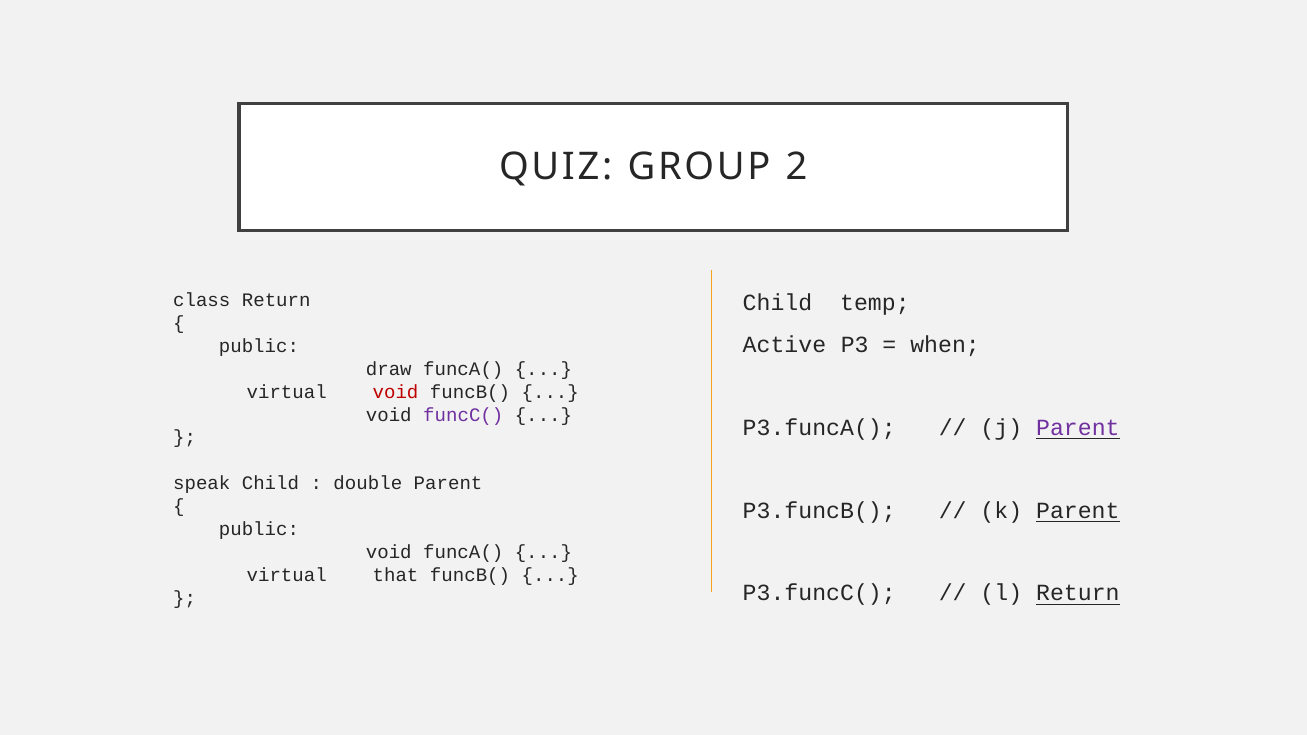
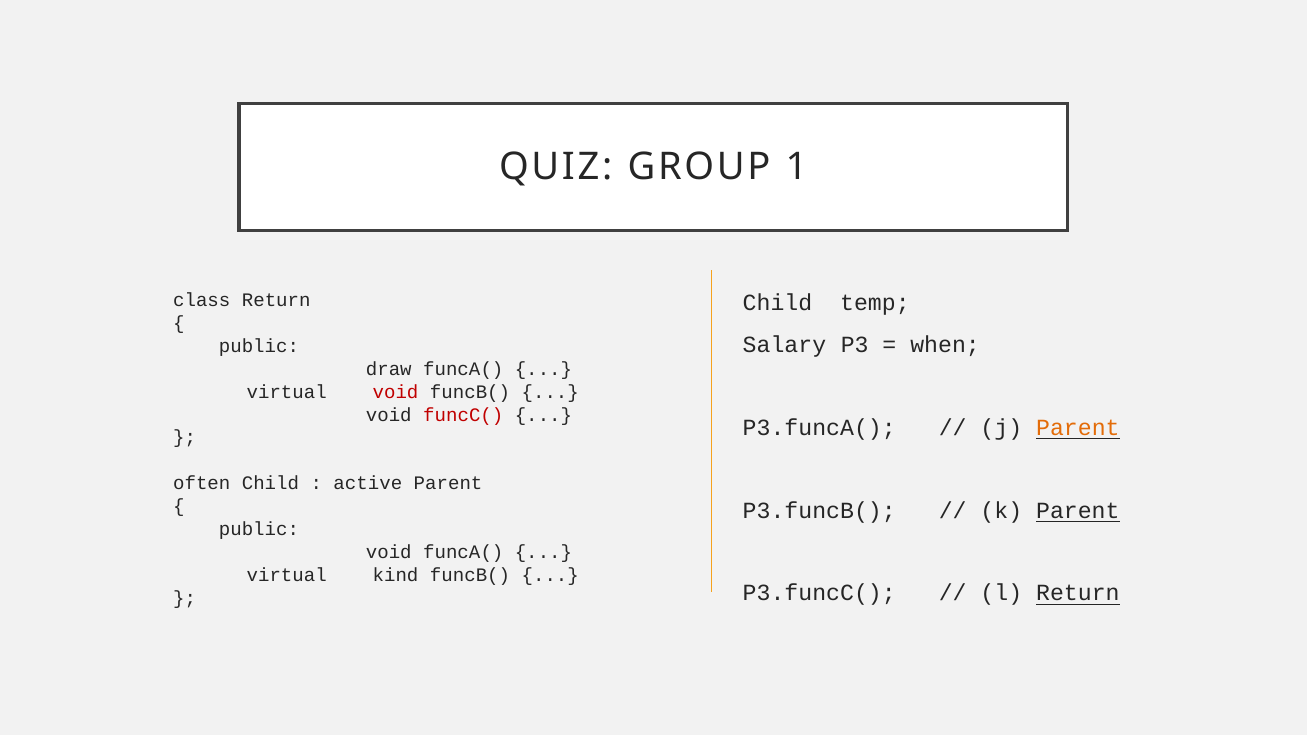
2: 2 -> 1
Active: Active -> Salary
funcC( colour: purple -> red
Parent at (1078, 428) colour: purple -> orange
speak: speak -> often
double: double -> active
that: that -> kind
